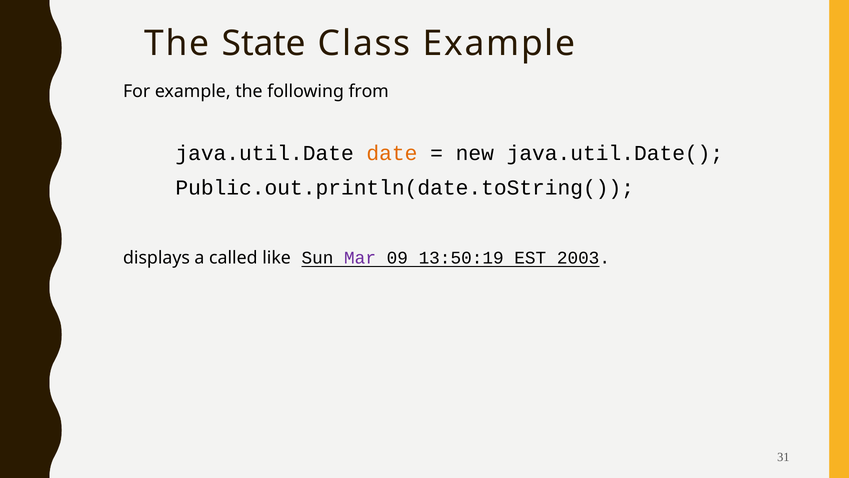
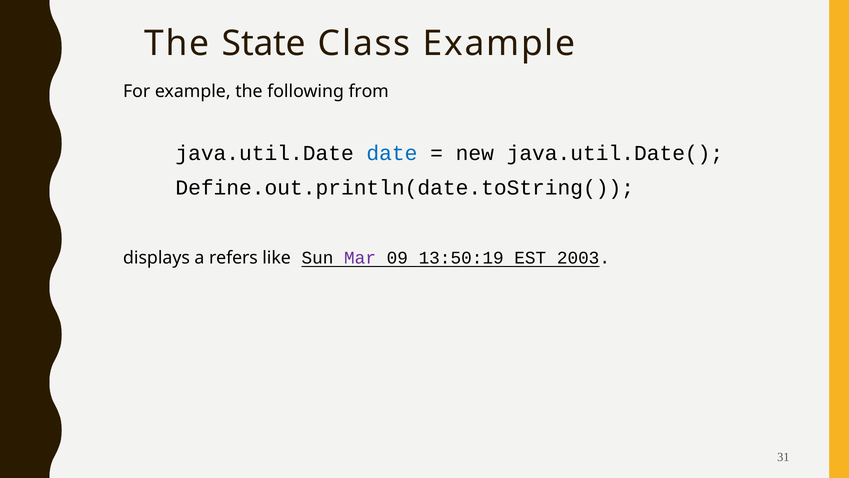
date colour: orange -> blue
Public.out.println(date.toString(: Public.out.println(date.toString( -> Define.out.println(date.toString(
called: called -> refers
